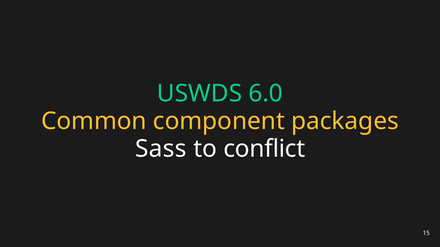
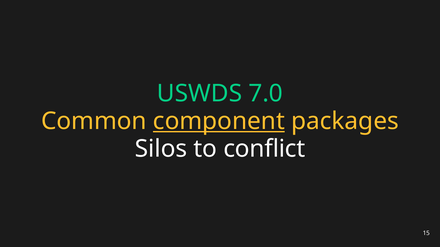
6.0: 6.0 -> 7.0
component underline: none -> present
Sass: Sass -> Silos
